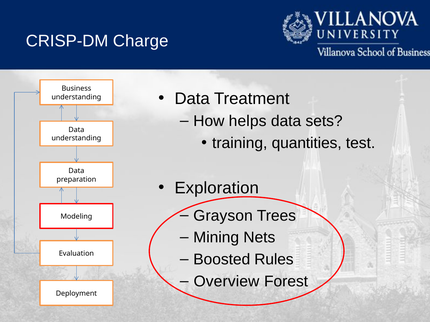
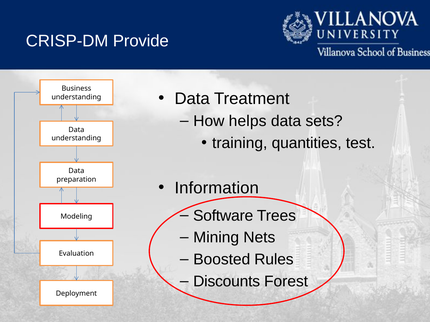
Charge: Charge -> Provide
Exploration: Exploration -> Information
Grayson: Grayson -> Software
Overview: Overview -> Discounts
